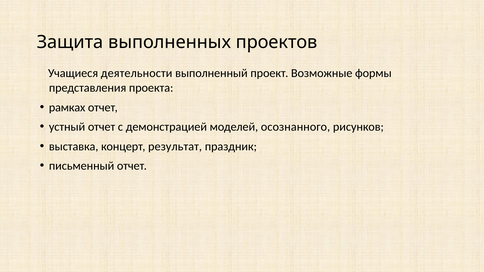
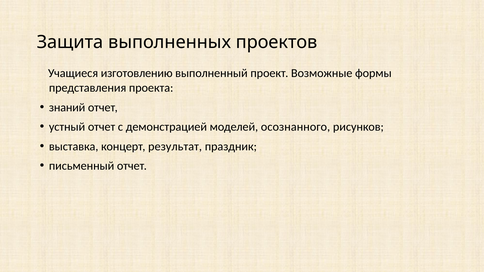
деятельности: деятельности -> изготовлению
рамках: рамках -> знаний
